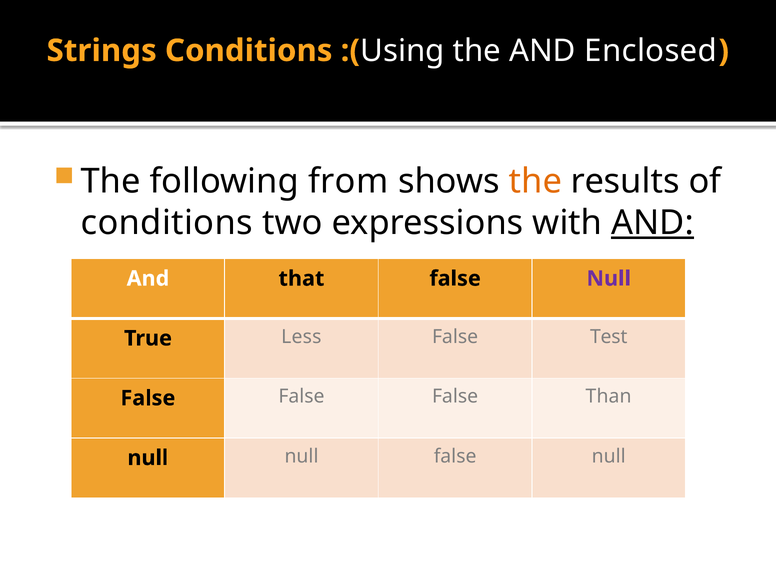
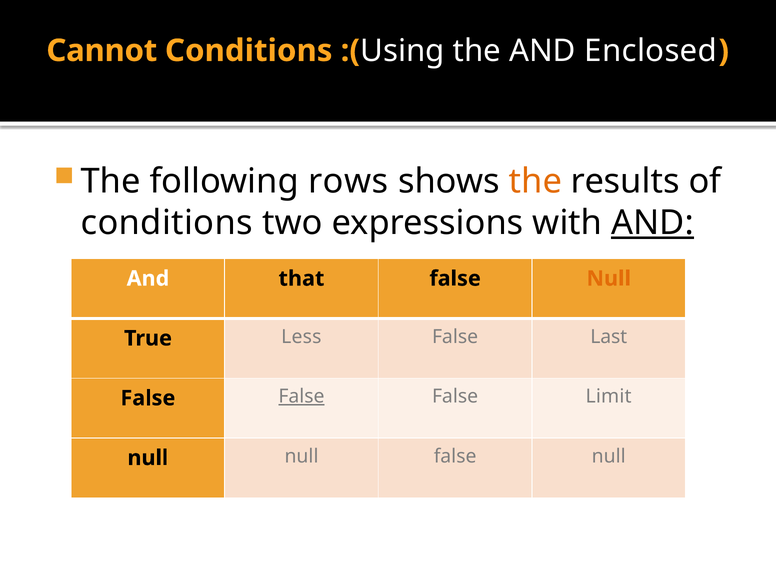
Strings: Strings -> Cannot
from: from -> rows
Null at (609, 279) colour: purple -> orange
Test: Test -> Last
False at (302, 396) underline: none -> present
Than: Than -> Limit
